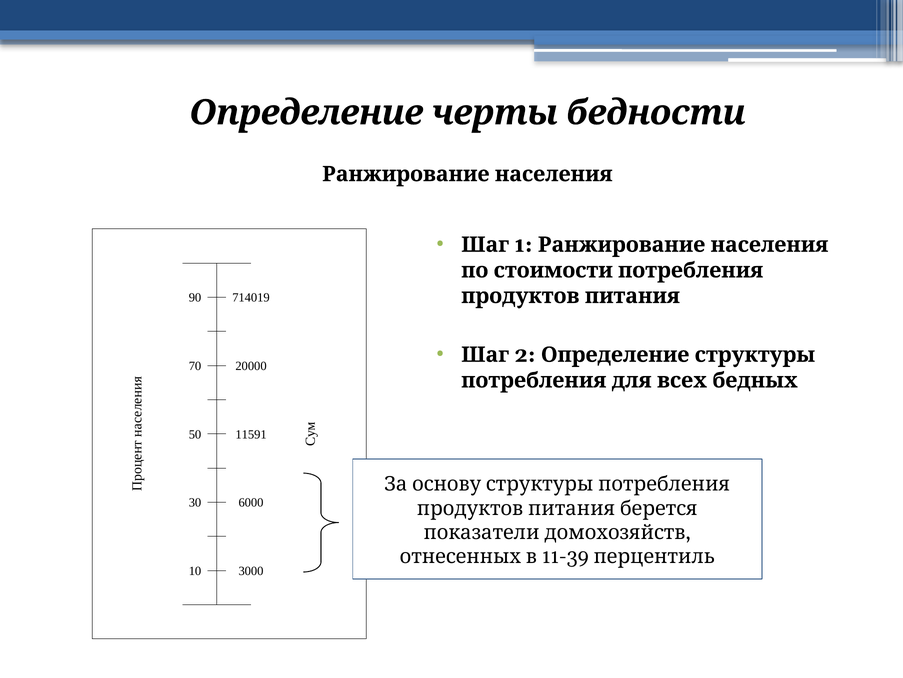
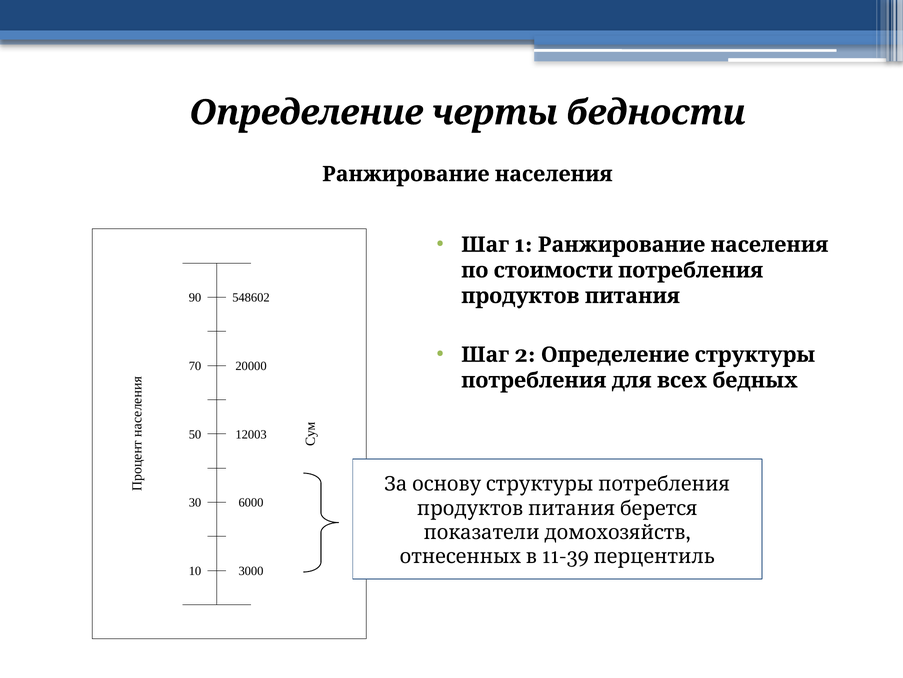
714019: 714019 -> 548602
11591: 11591 -> 12003
